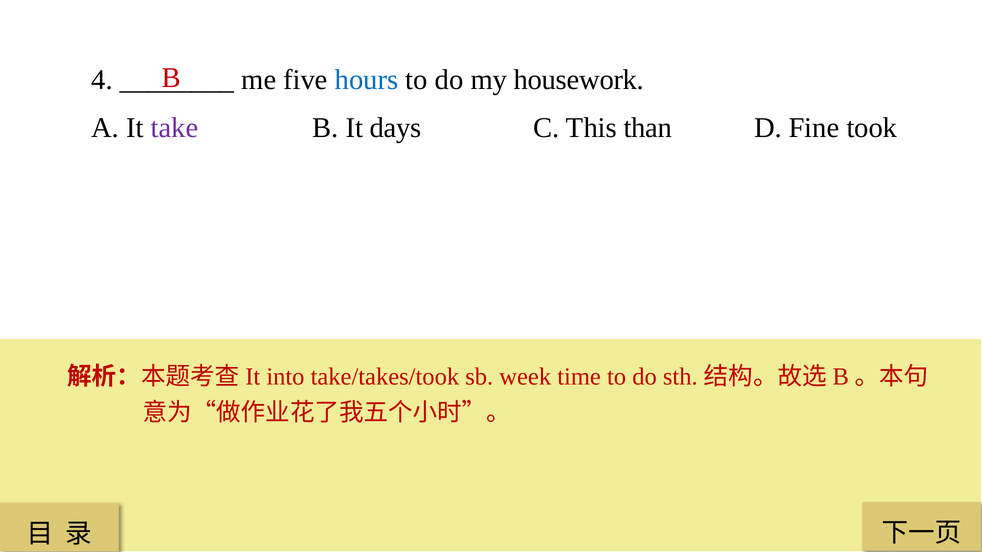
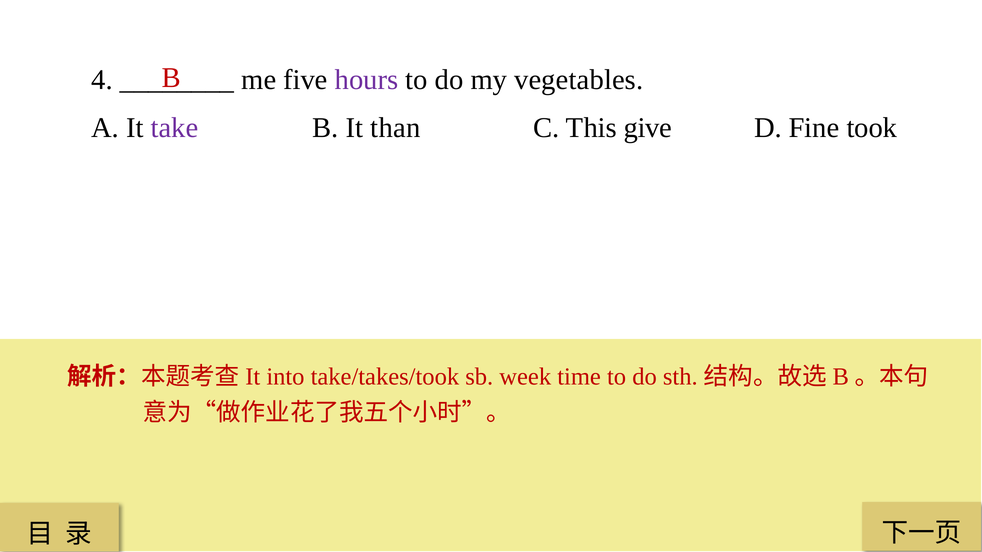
hours colour: blue -> purple
housework: housework -> vegetables
days: days -> than
than: than -> give
